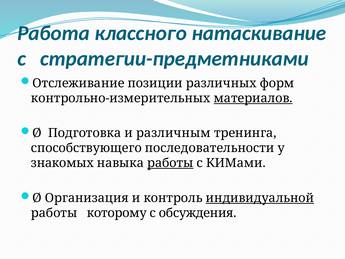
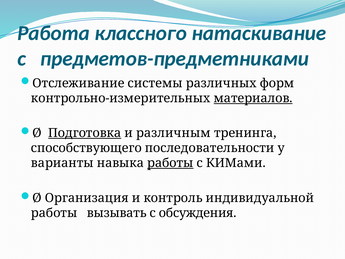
стратегии-предметниками: стратегии-предметниками -> предметов-предметниками
позиции: позиции -> системы
Подготовка underline: none -> present
знакомых: знакомых -> варианты
индивидуальной underline: present -> none
которому: которому -> вызывать
